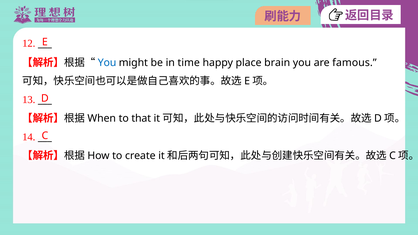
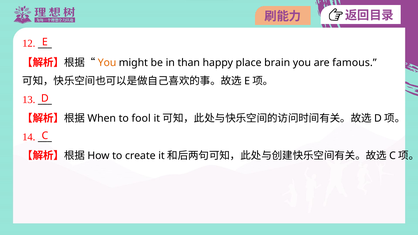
You at (107, 63) colour: blue -> orange
time: time -> than
that: that -> fool
